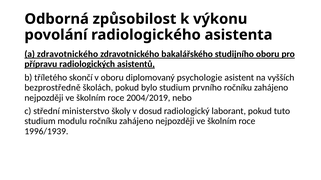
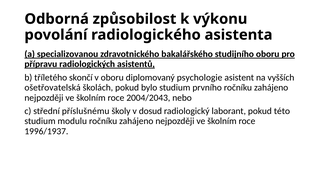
a zdravotnického: zdravotnického -> specializovanou
bezprostředně: bezprostředně -> ošetřovatelská
2004/2019: 2004/2019 -> 2004/2043
ministerstvo: ministerstvo -> příslušnému
tuto: tuto -> této
1996/1939: 1996/1939 -> 1996/1937
